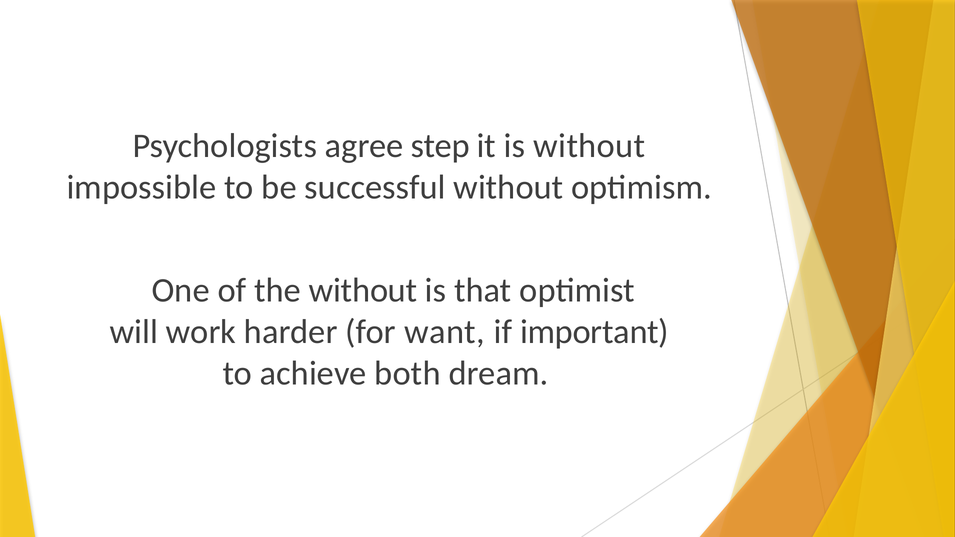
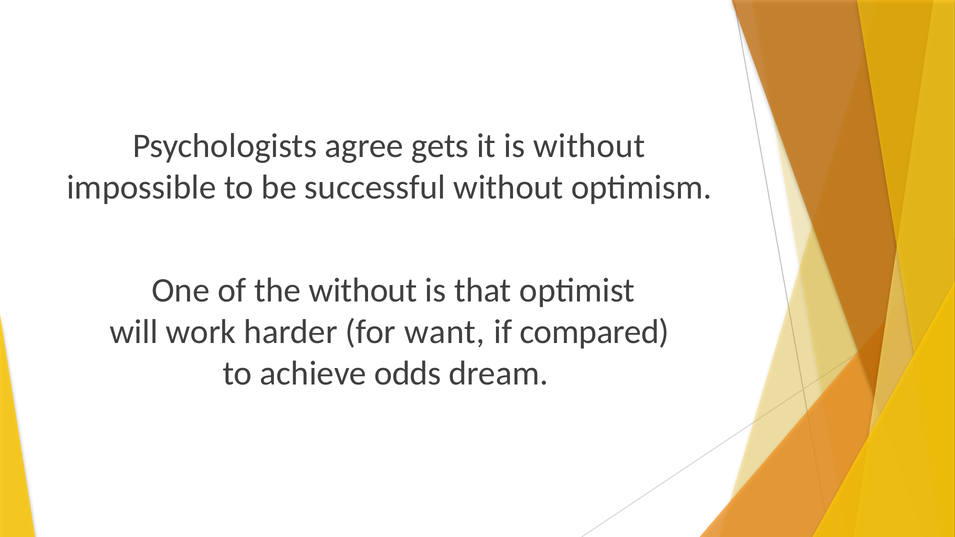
step: step -> gets
important: important -> compared
both: both -> odds
